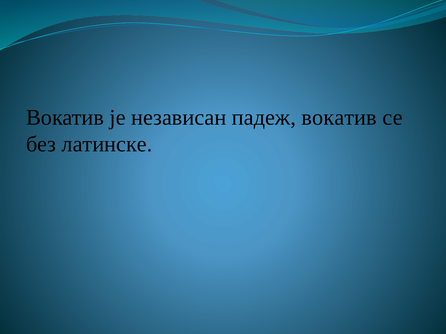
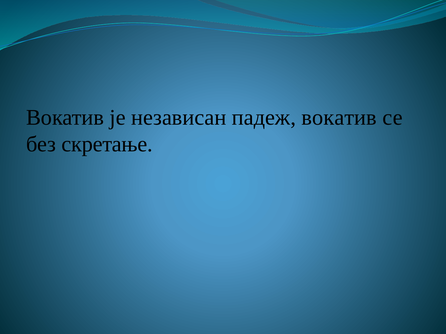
латинске: латинске -> скретање
